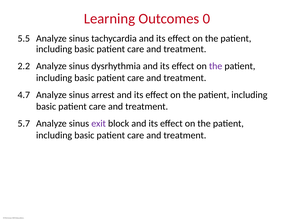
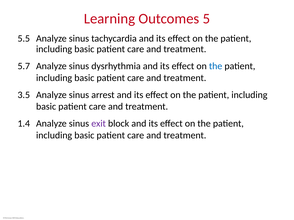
0: 0 -> 5
2.2: 2.2 -> 5.7
the at (216, 66) colour: purple -> blue
4.7: 4.7 -> 3.5
5.7: 5.7 -> 1.4
